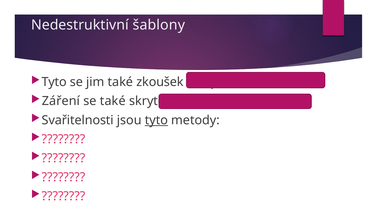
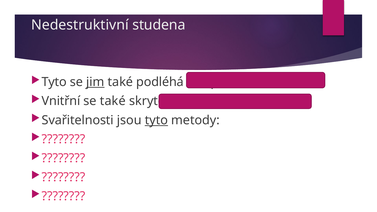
šablony: šablony -> studena
jim underline: none -> present
zkoušek: zkoušek -> podléhá
Záření at (61, 101): Záření -> Vnitřní
